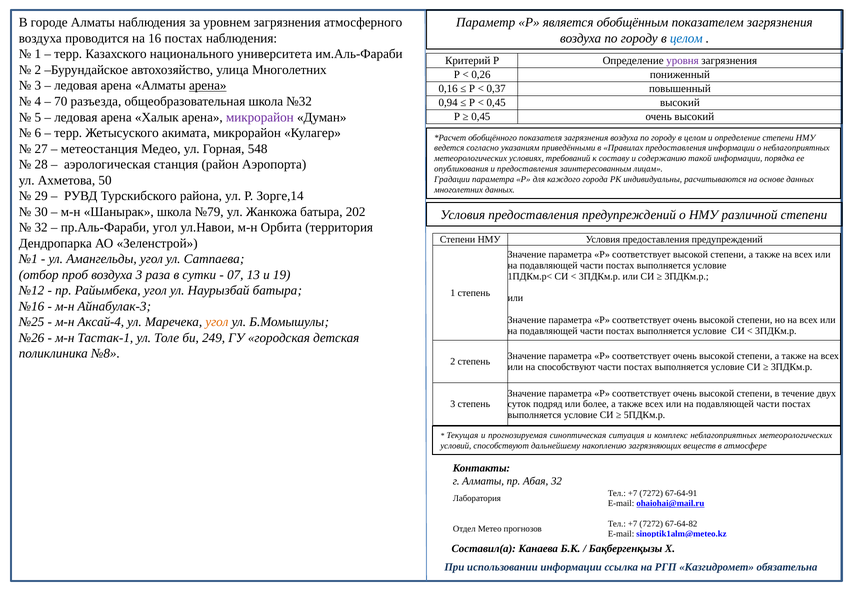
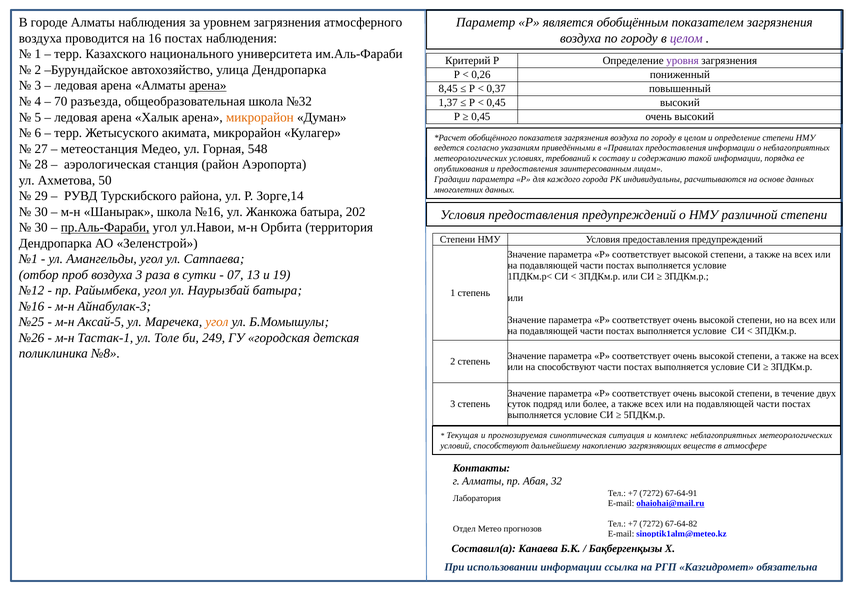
целом at (686, 38) colour: blue -> purple
улица Многолетних: Многолетних -> Дендропарка
0,16: 0,16 -> 8,45
0,94: 0,94 -> 1,37
микрорайон at (260, 117) colour: purple -> orange
школа №79: №79 -> №16
32 at (41, 227): 32 -> 30
пр.Аль-Фараби underline: none -> present
Аксай-4: Аксай-4 -> Аксай-5
